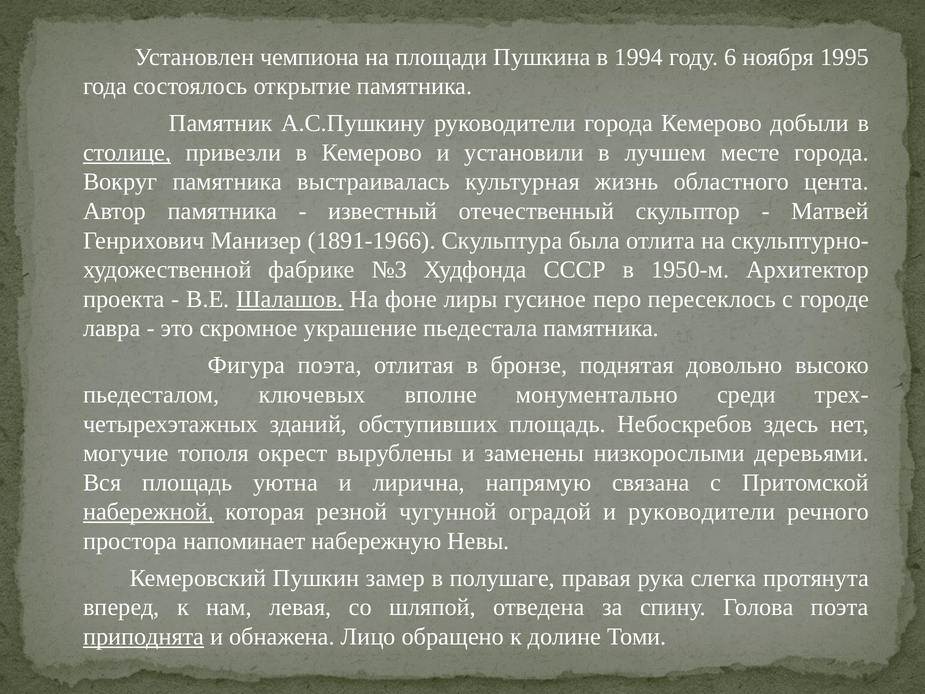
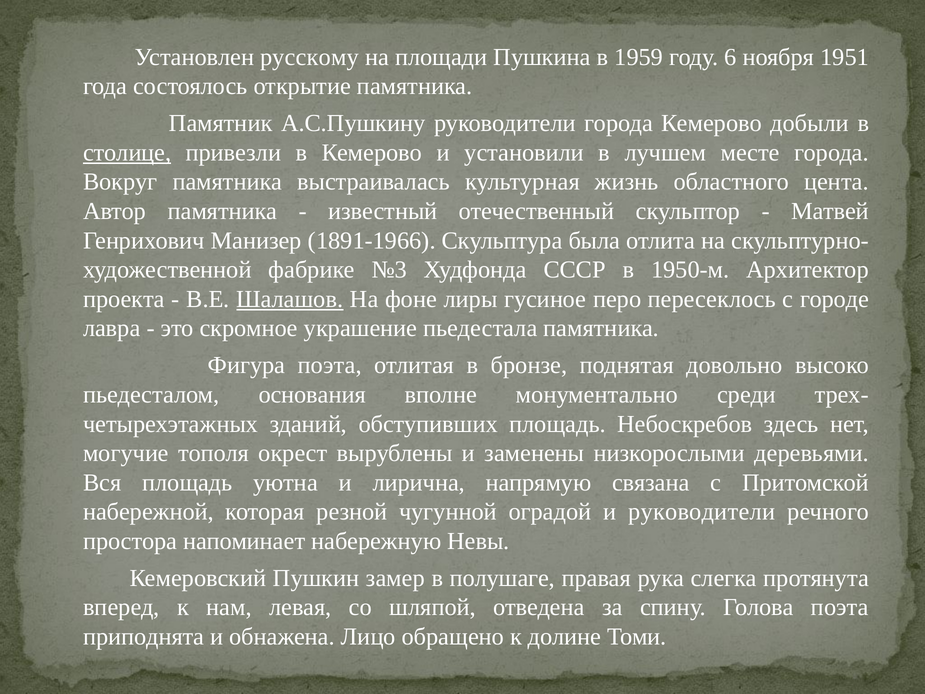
чемпиона: чемпиона -> русскому
1994: 1994 -> 1959
1995: 1995 -> 1951
ключевых: ключевых -> основания
набережной underline: present -> none
приподнята underline: present -> none
